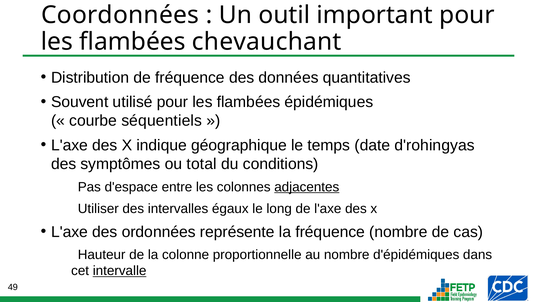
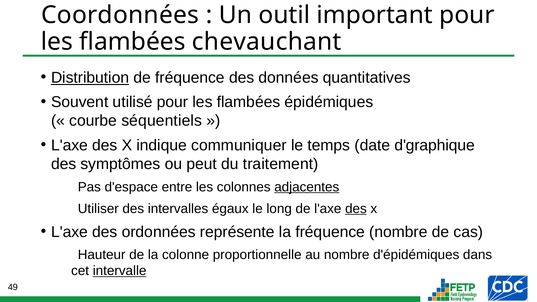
Distribution underline: none -> present
géographique: géographique -> communiquer
d'rohingyas: d'rohingyas -> d'graphique
total: total -> peut
conditions: conditions -> traitement
des at (356, 209) underline: none -> present
